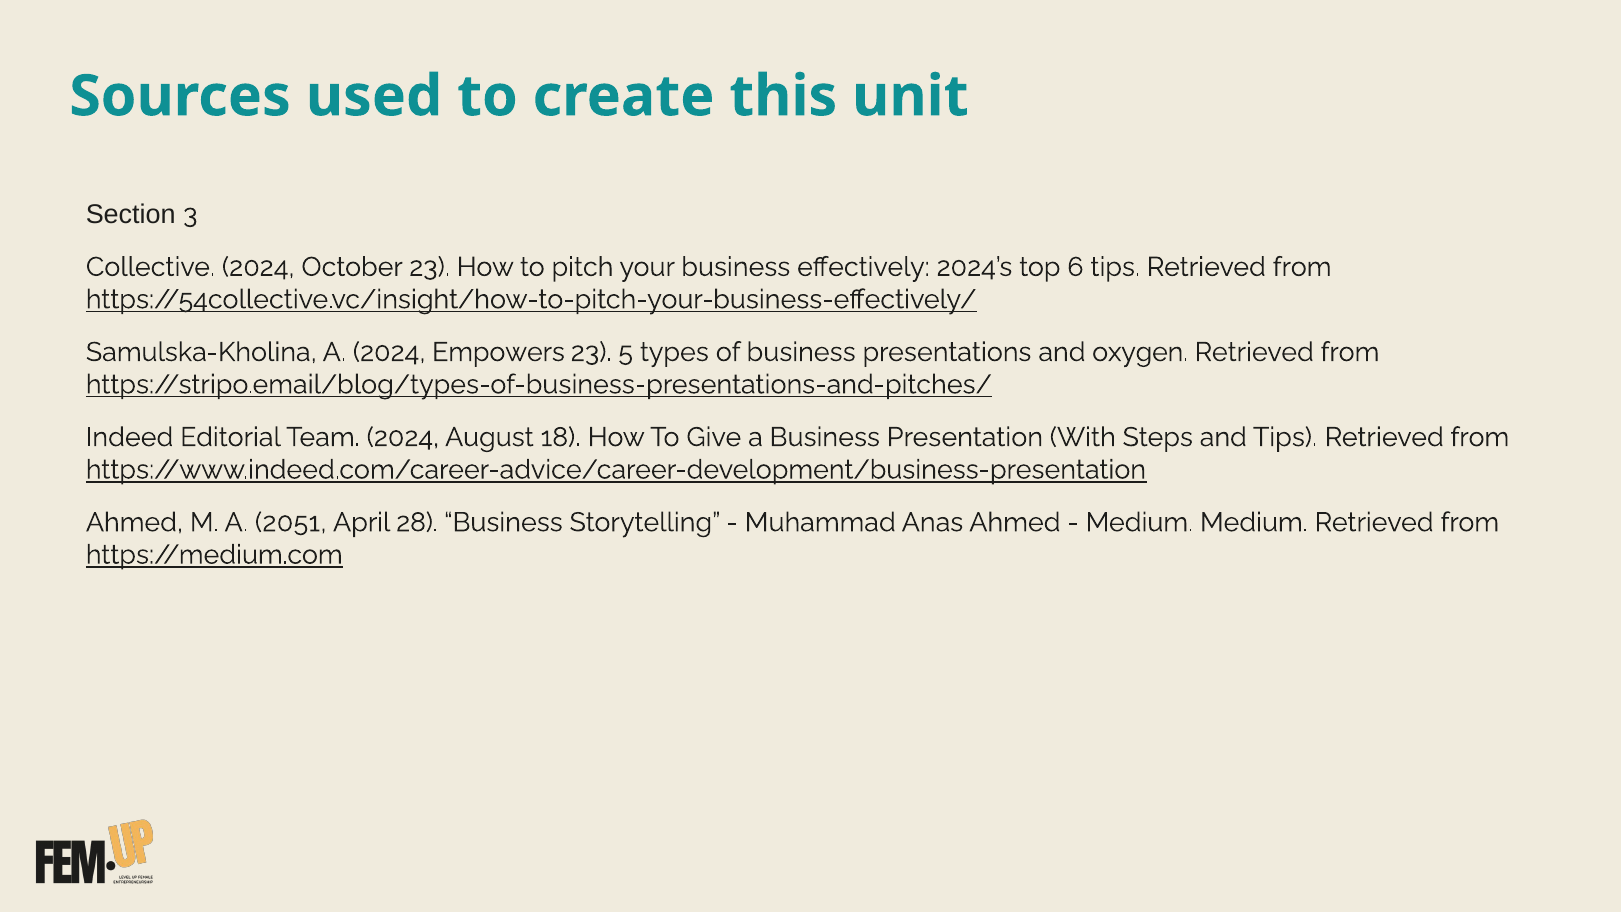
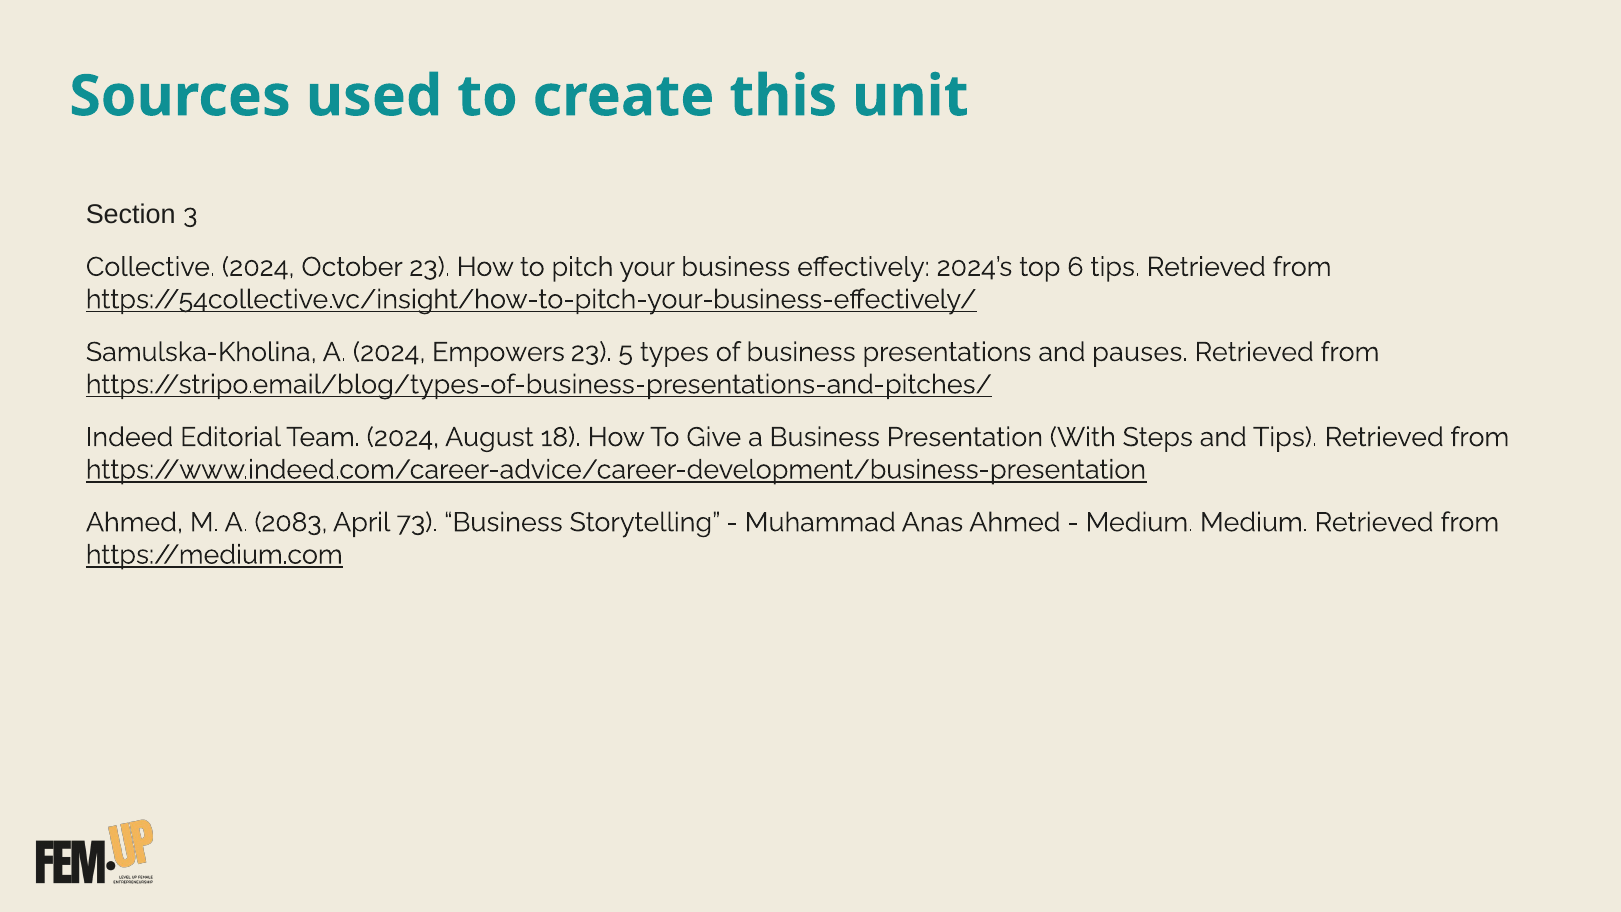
oxygen: oxygen -> pauses
2051: 2051 -> 2083
28: 28 -> 73
